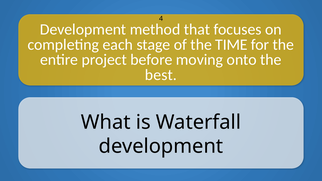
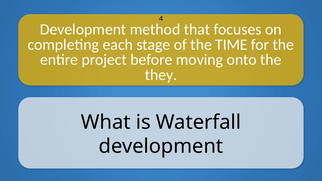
best: best -> they
